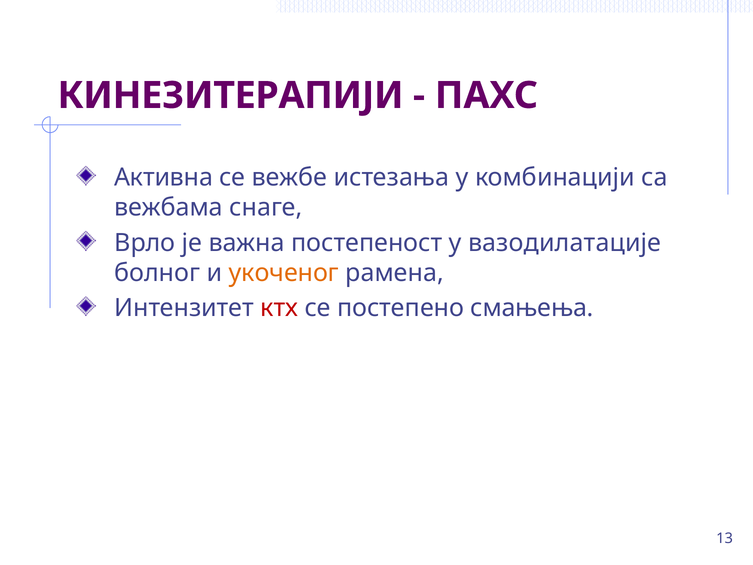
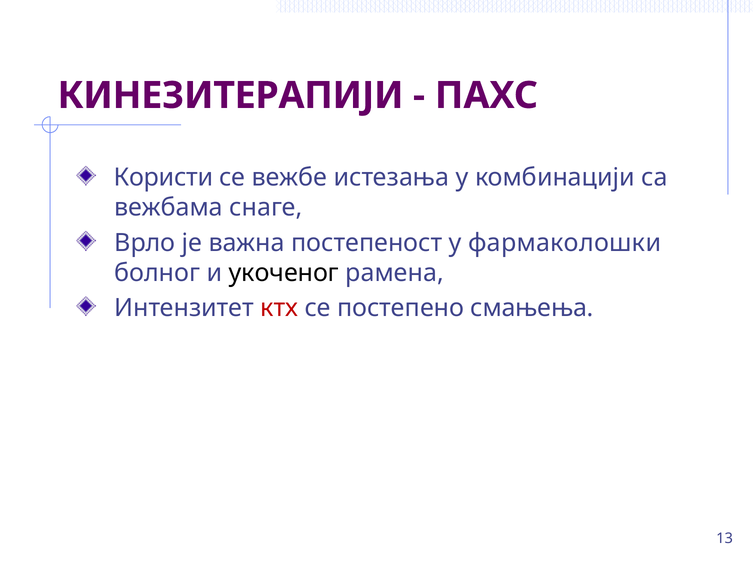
Активна: Активна -> Користи
вазодилатације: вазодилатације -> фармаколошки
укоченог colour: orange -> black
